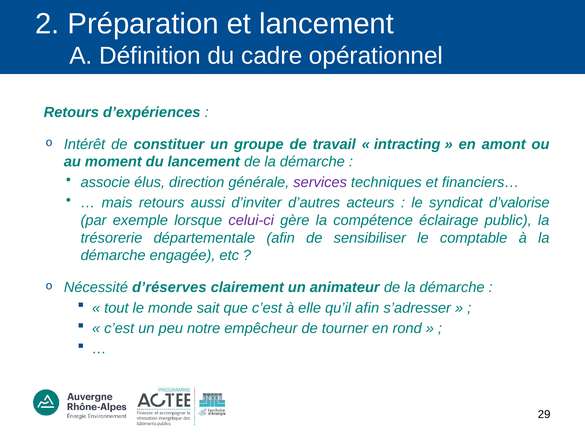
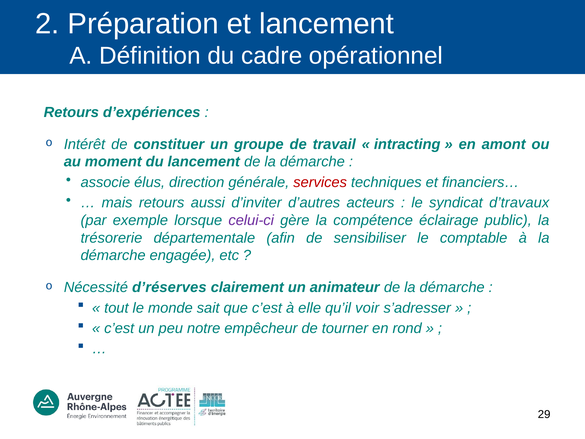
services colour: purple -> red
d’valorise: d’valorise -> d’travaux
qu’il afin: afin -> voir
